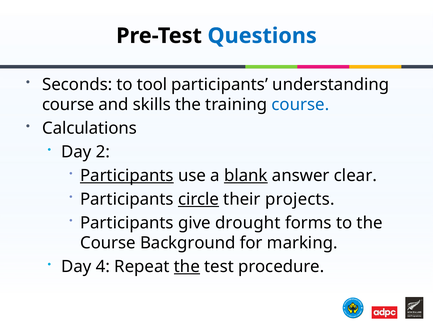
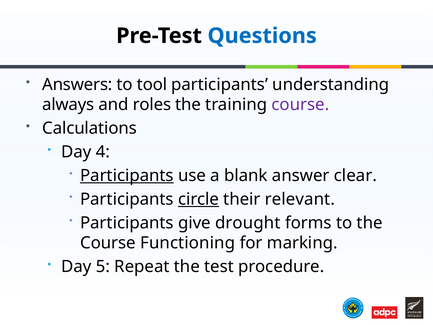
Seconds: Seconds -> Answers
course at (68, 105): course -> always
skills: skills -> roles
course at (300, 105) colour: blue -> purple
2: 2 -> 4
blank underline: present -> none
projects: projects -> relevant
Background: Background -> Functioning
4: 4 -> 5
the at (187, 266) underline: present -> none
